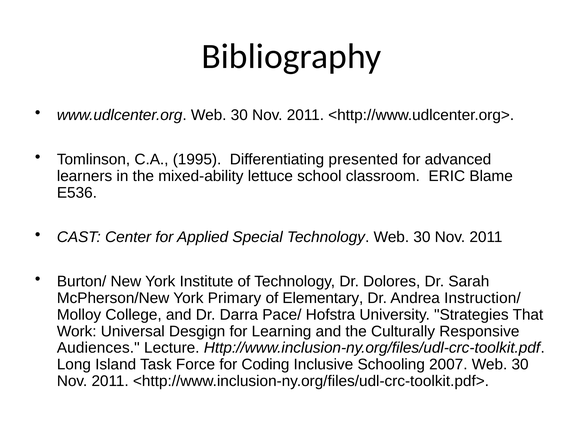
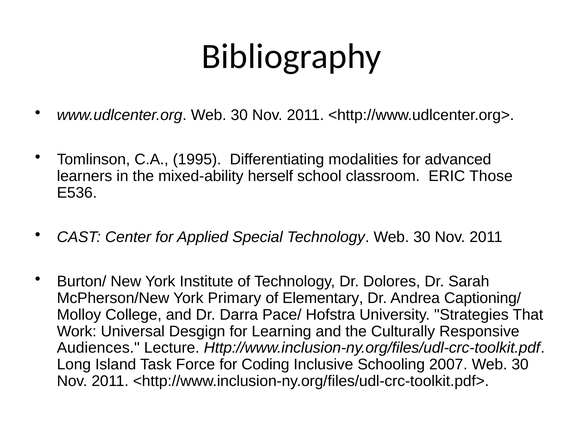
presented: presented -> modalities
lettuce: lettuce -> herself
Blame: Blame -> Those
Instruction/: Instruction/ -> Captioning/
